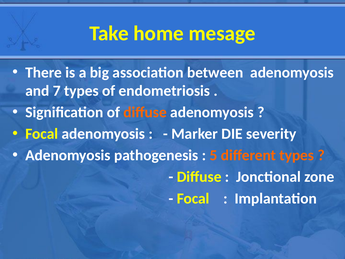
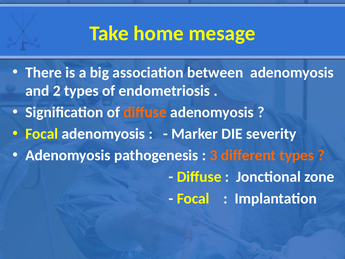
7: 7 -> 2
5: 5 -> 3
